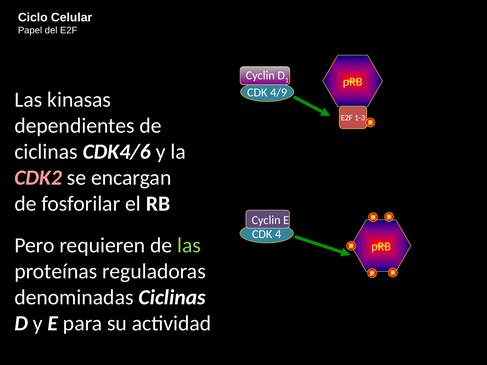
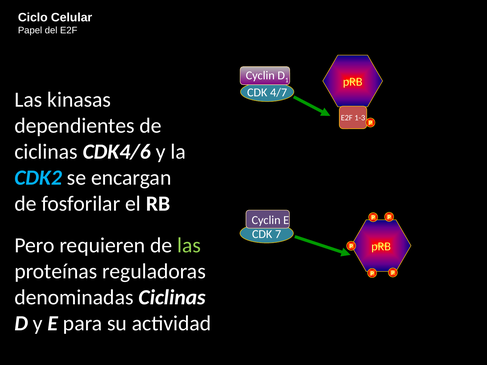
4/9: 4/9 -> 4/7
CDK2 colour: pink -> light blue
4: 4 -> 7
